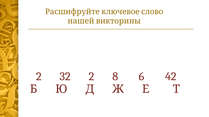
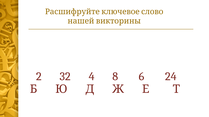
32 2: 2 -> 4
42: 42 -> 24
